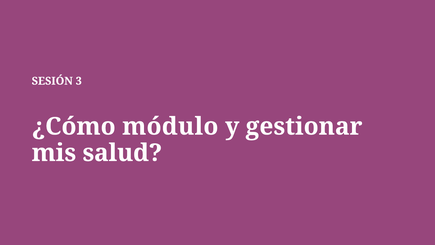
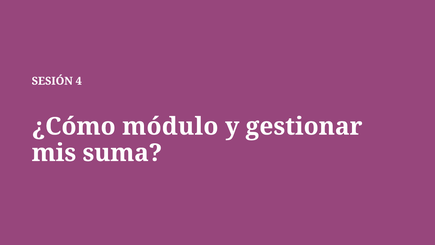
3: 3 -> 4
salud: salud -> suma
